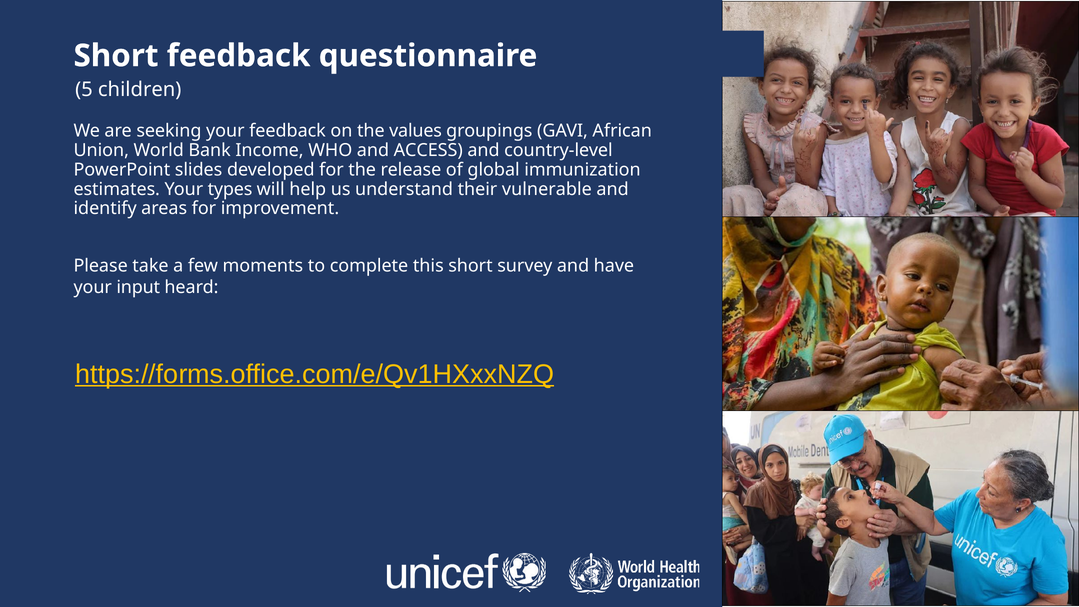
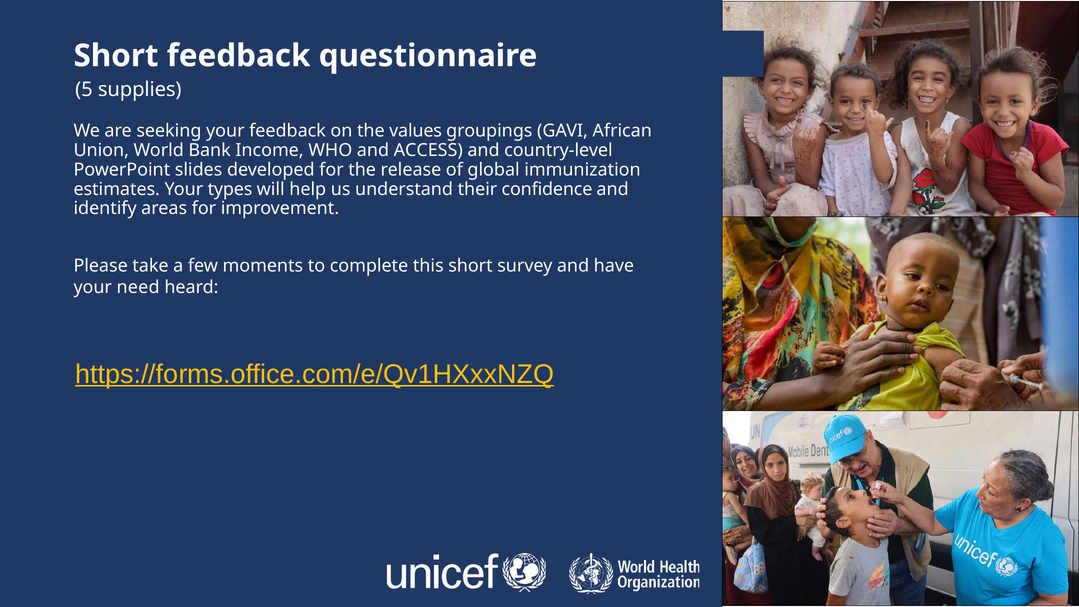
children: children -> supplies
vulnerable: vulnerable -> confidence
input: input -> need
